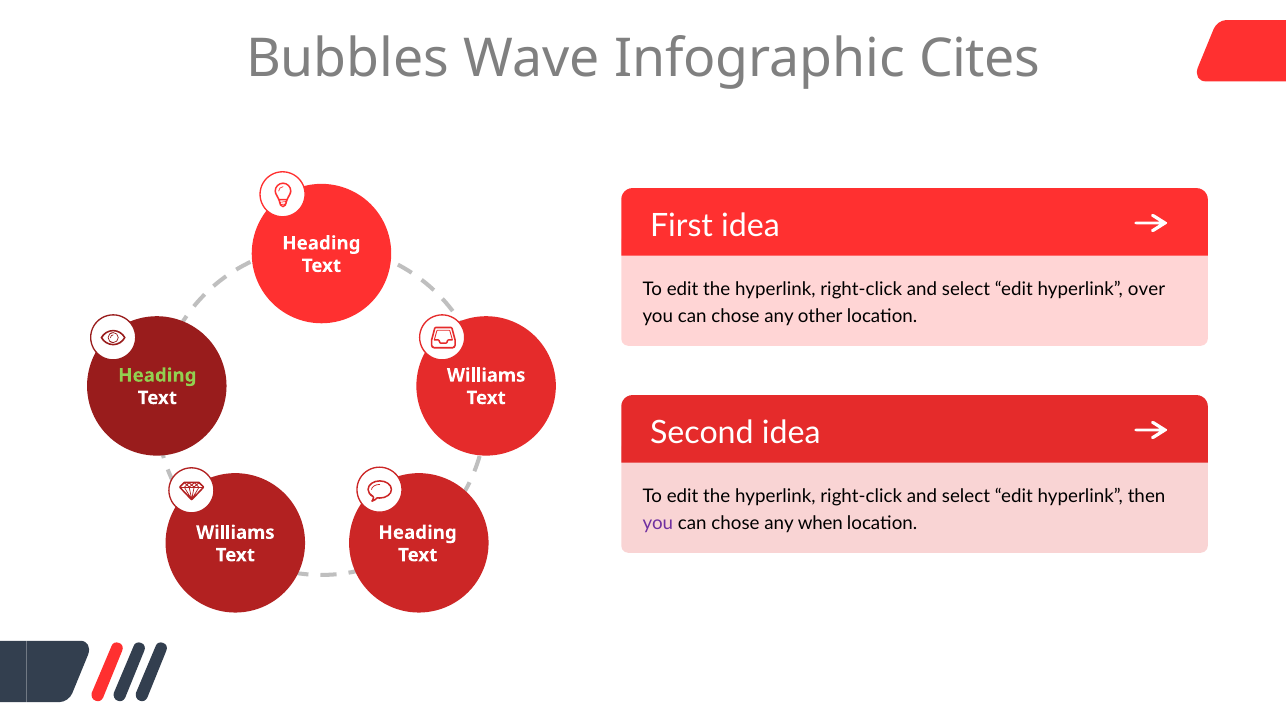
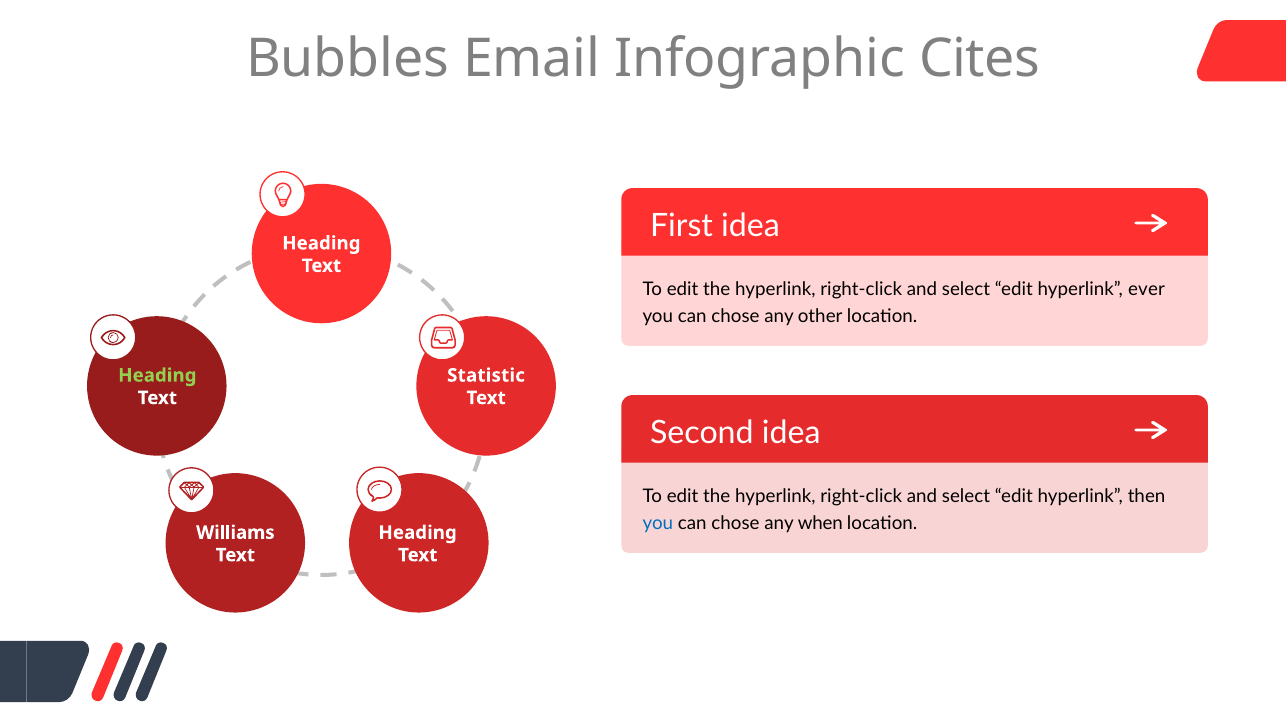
Wave: Wave -> Email
over: over -> ever
Williams at (486, 376): Williams -> Statistic
you at (658, 524) colour: purple -> blue
